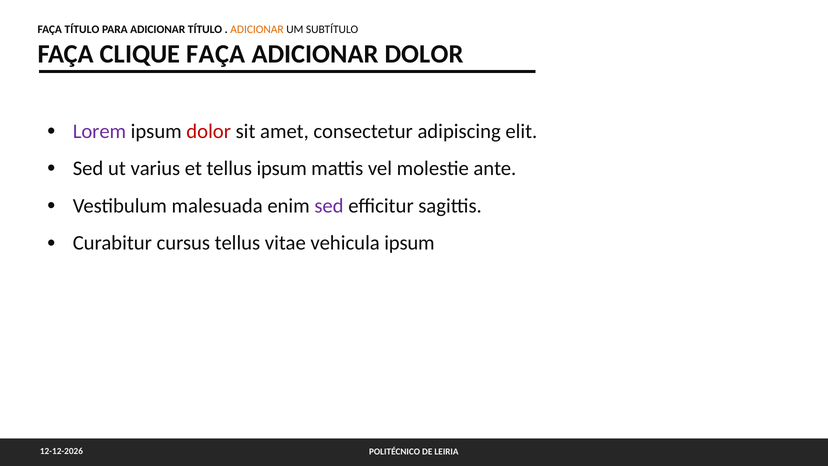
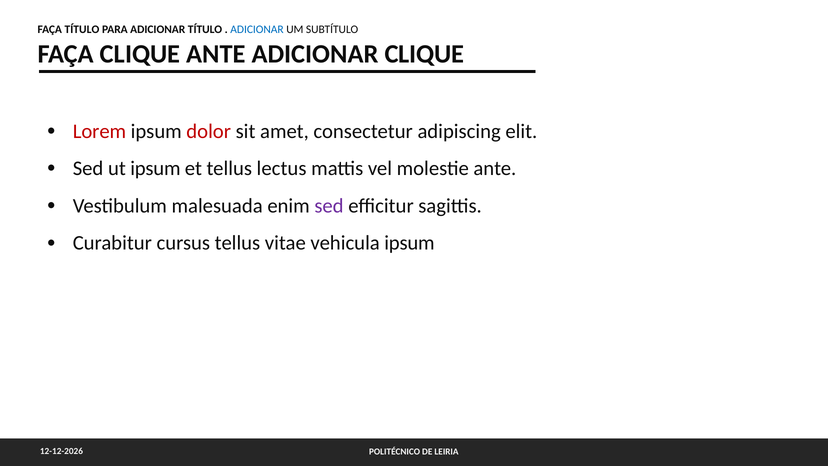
ADICIONAR at (257, 29) colour: orange -> blue
CLIQUE FAÇA: FAÇA -> ANTE
ADICIONAR DOLOR: DOLOR -> CLIQUE
Lorem colour: purple -> red
ut varius: varius -> ipsum
tellus ipsum: ipsum -> lectus
